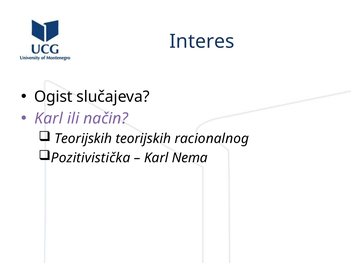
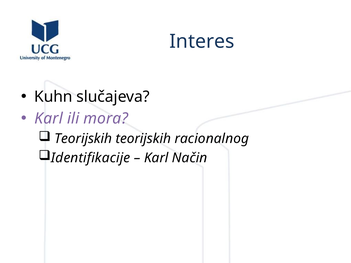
Ogist: Ogist -> Kuhn
način: način -> mora
Pozitivistička: Pozitivistička -> Identifikacije
Nema: Nema -> Način
